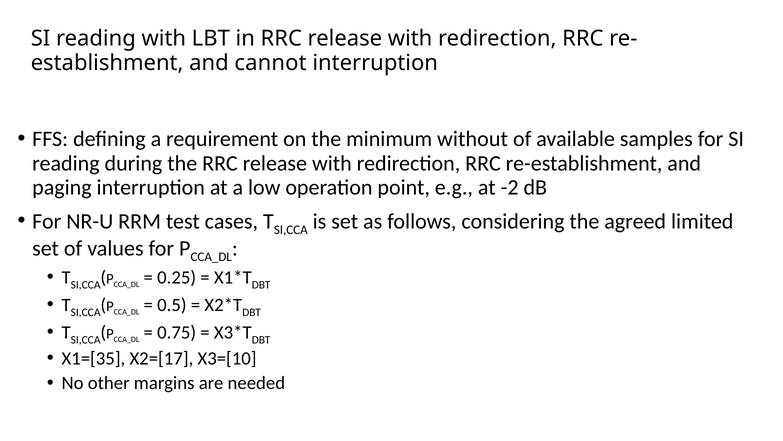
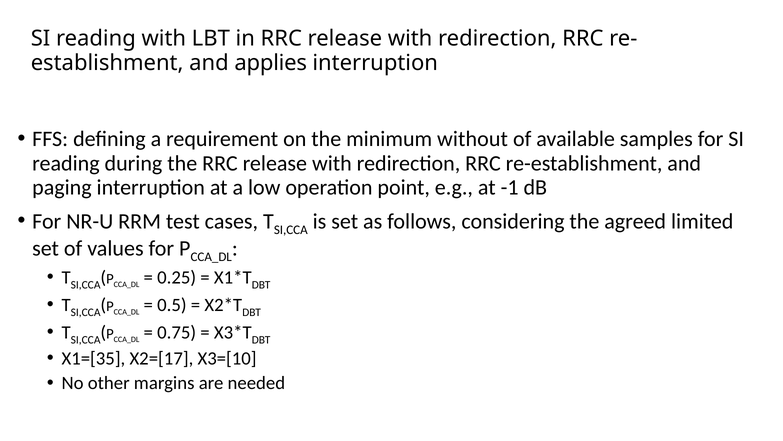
cannot: cannot -> applies
-2: -2 -> -1
